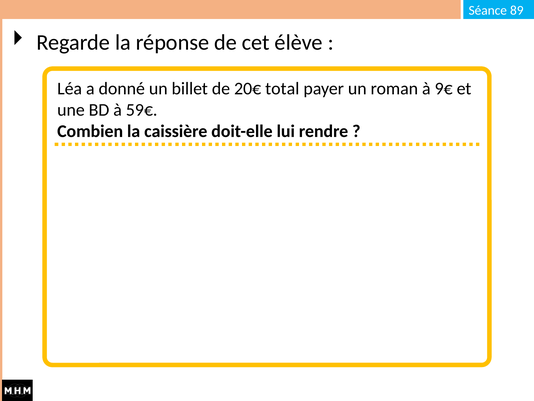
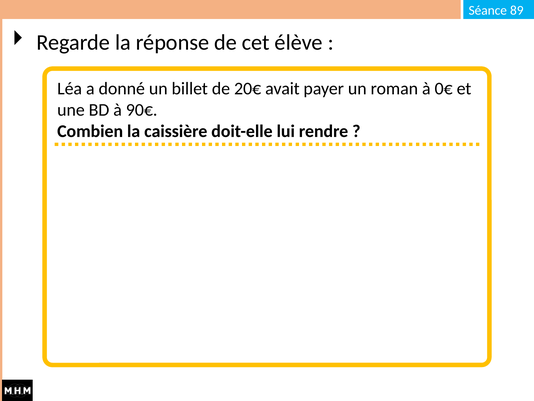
total: total -> avait
9€: 9€ -> 0€
59€: 59€ -> 90€
